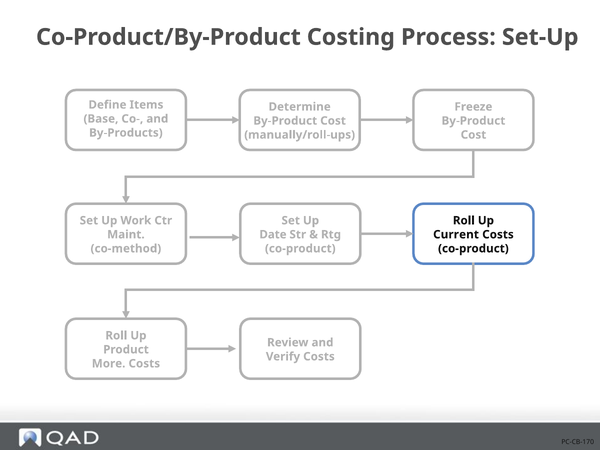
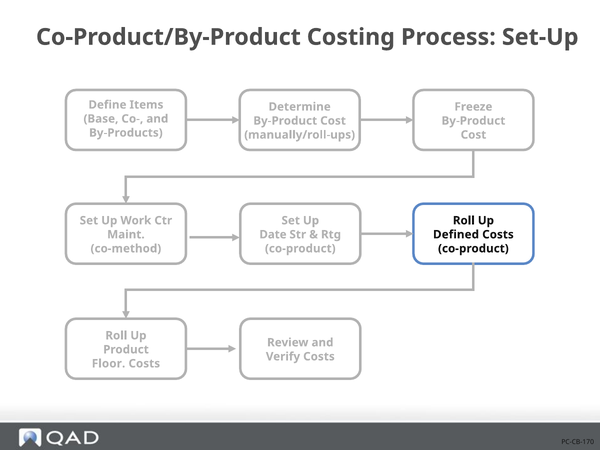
Current: Current -> Defined
More: More -> Floor
